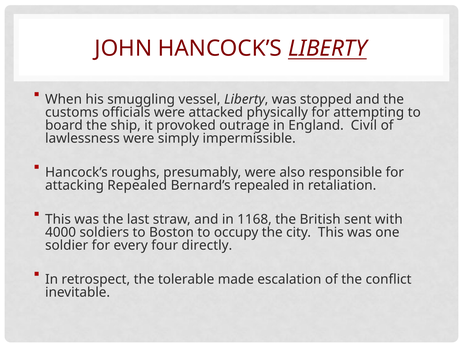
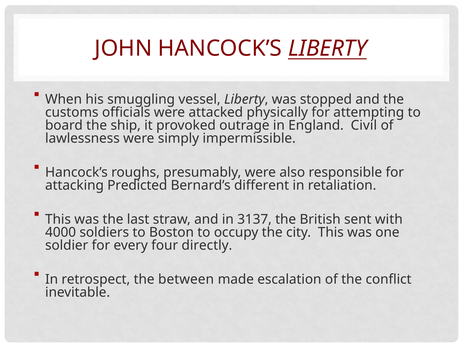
attacking Repealed: Repealed -> Predicted
Bernard’s repealed: repealed -> different
1168: 1168 -> 3137
tolerable: tolerable -> between
